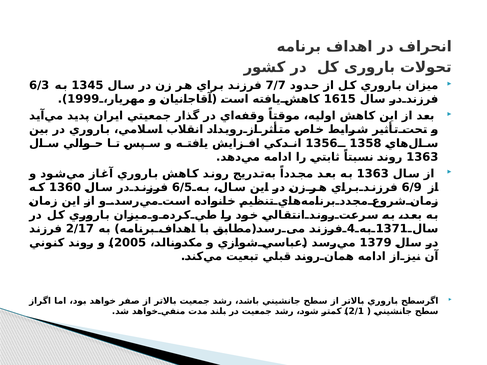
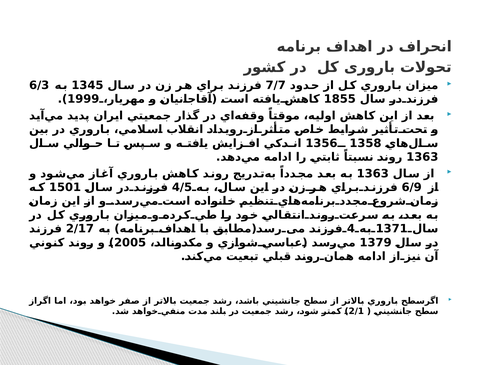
1615: 1615 -> 1855
1360: 1360 -> 1501
6/5: 6/5 -> 4/5
